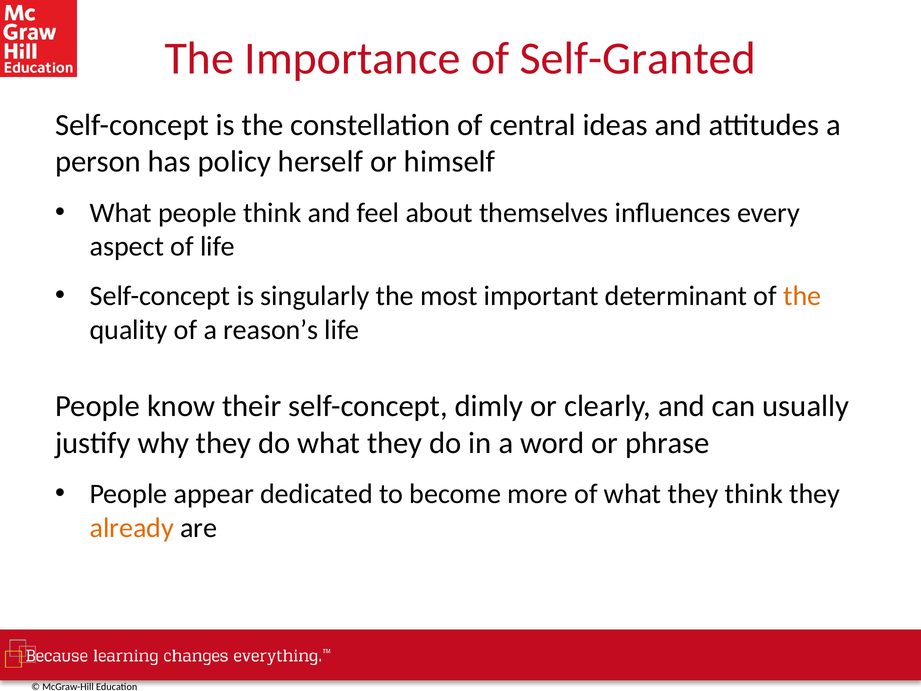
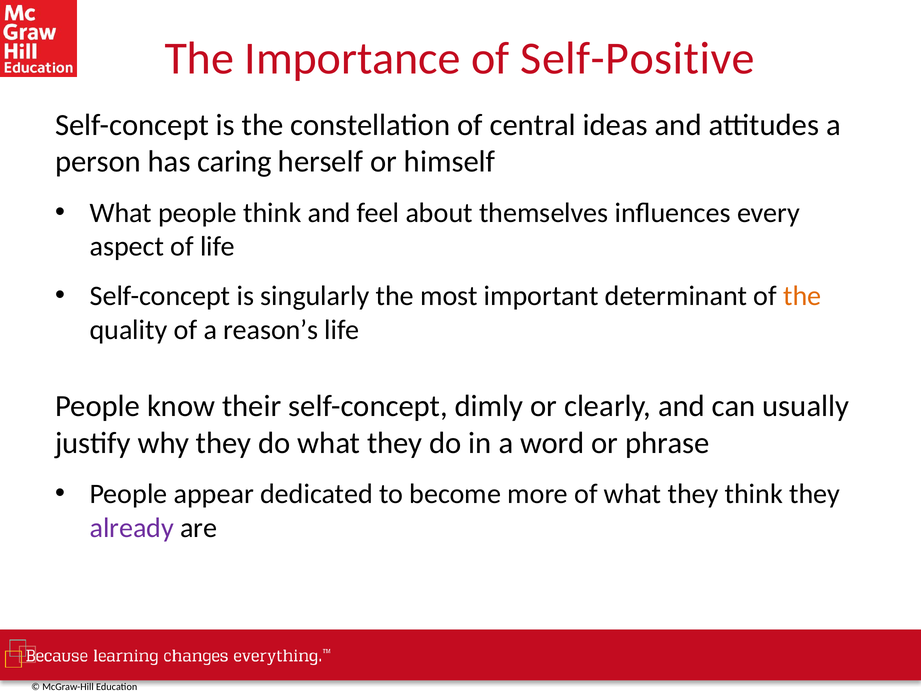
Self-Granted: Self-Granted -> Self-Positive
policy: policy -> caring
already colour: orange -> purple
